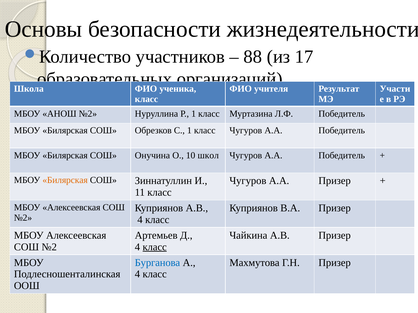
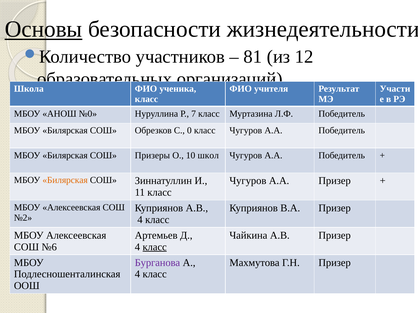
Основы underline: none -> present
88: 88 -> 81
17: 17 -> 12
АНОШ №2: №2 -> №0
Р 1: 1 -> 7
С 1: 1 -> 0
Онучина: Онучина -> Призеры
№2 at (49, 247): №2 -> №6
Бурганова colour: blue -> purple
